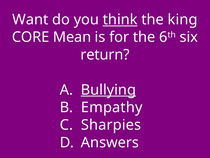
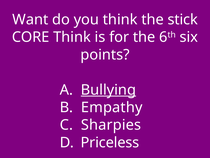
think at (120, 20) underline: present -> none
king: king -> stick
CORE Mean: Mean -> Think
return: return -> points
Answers: Answers -> Priceless
